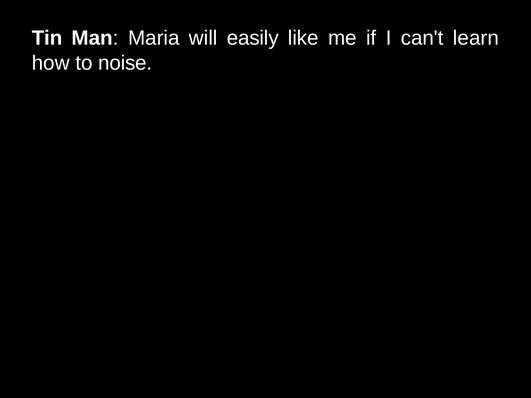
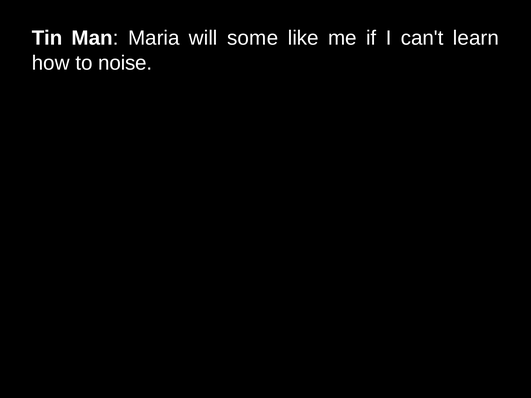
easily: easily -> some
